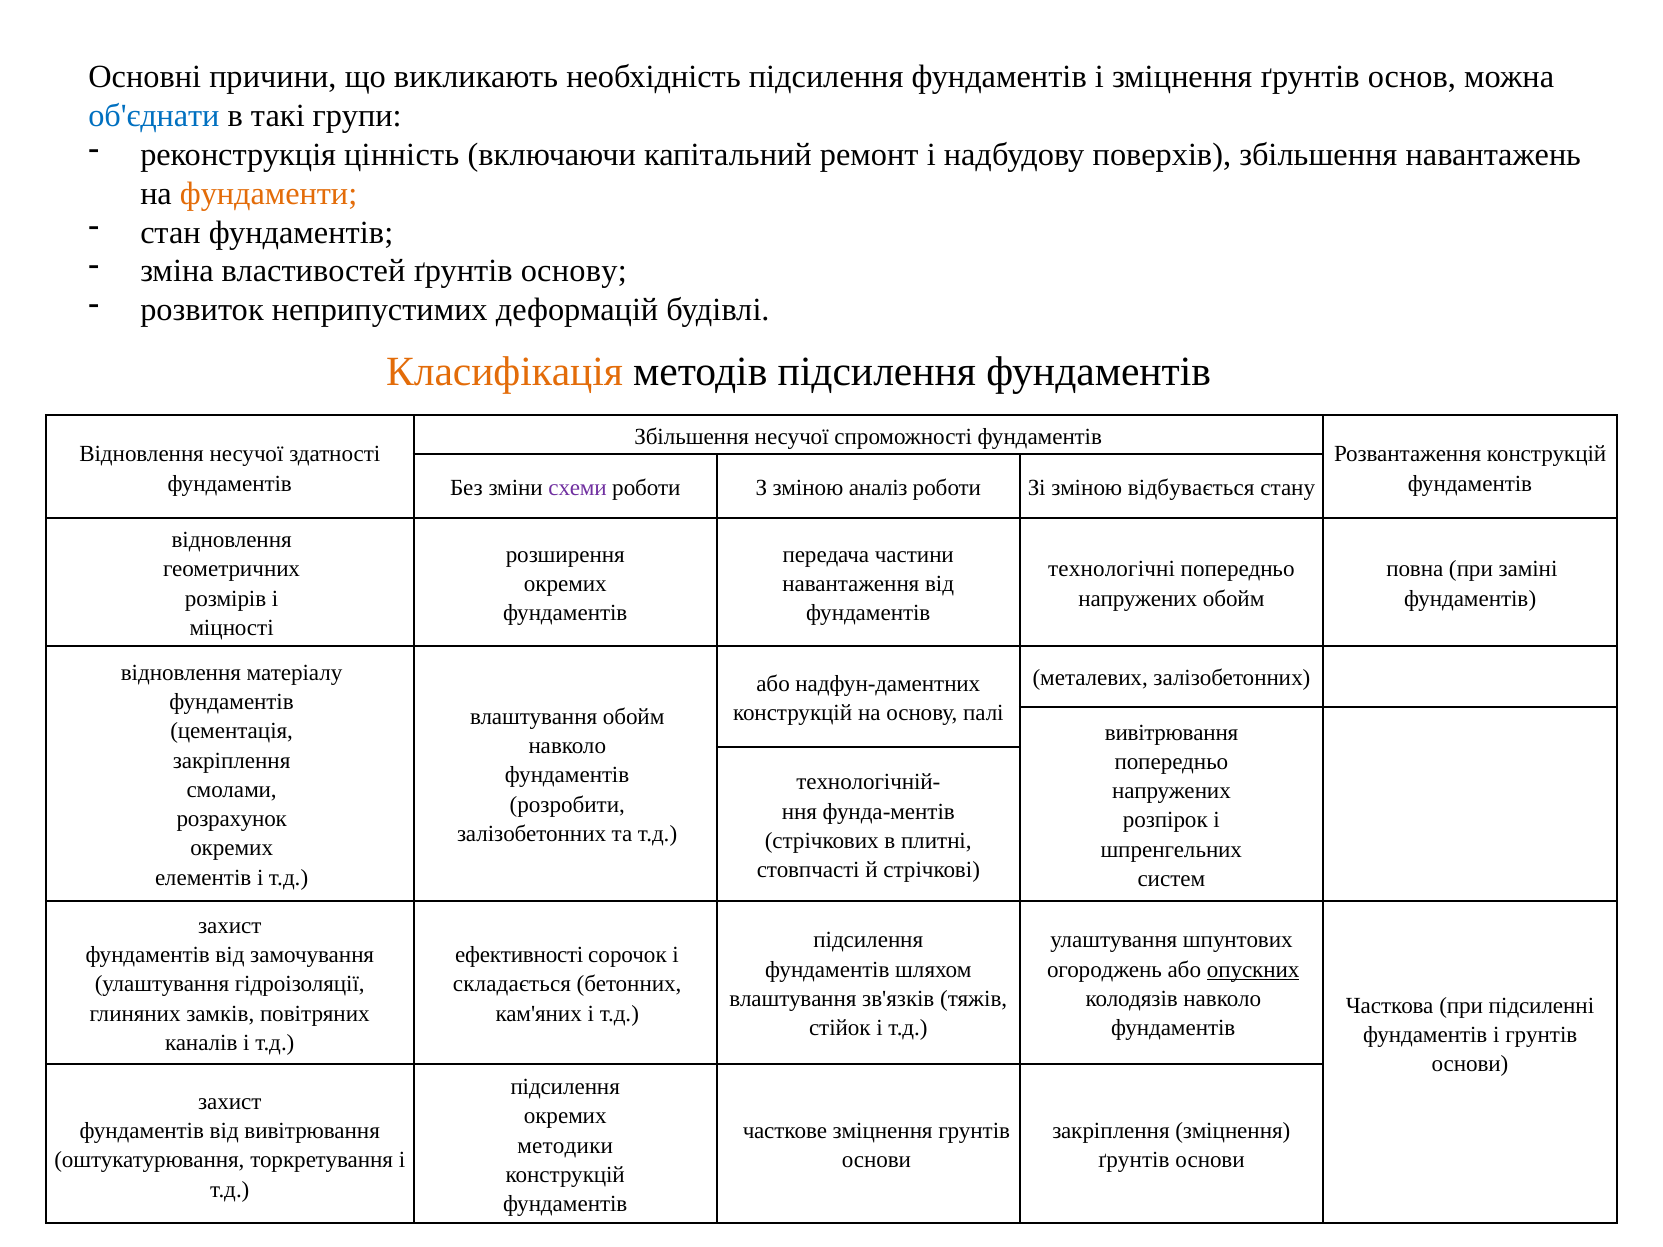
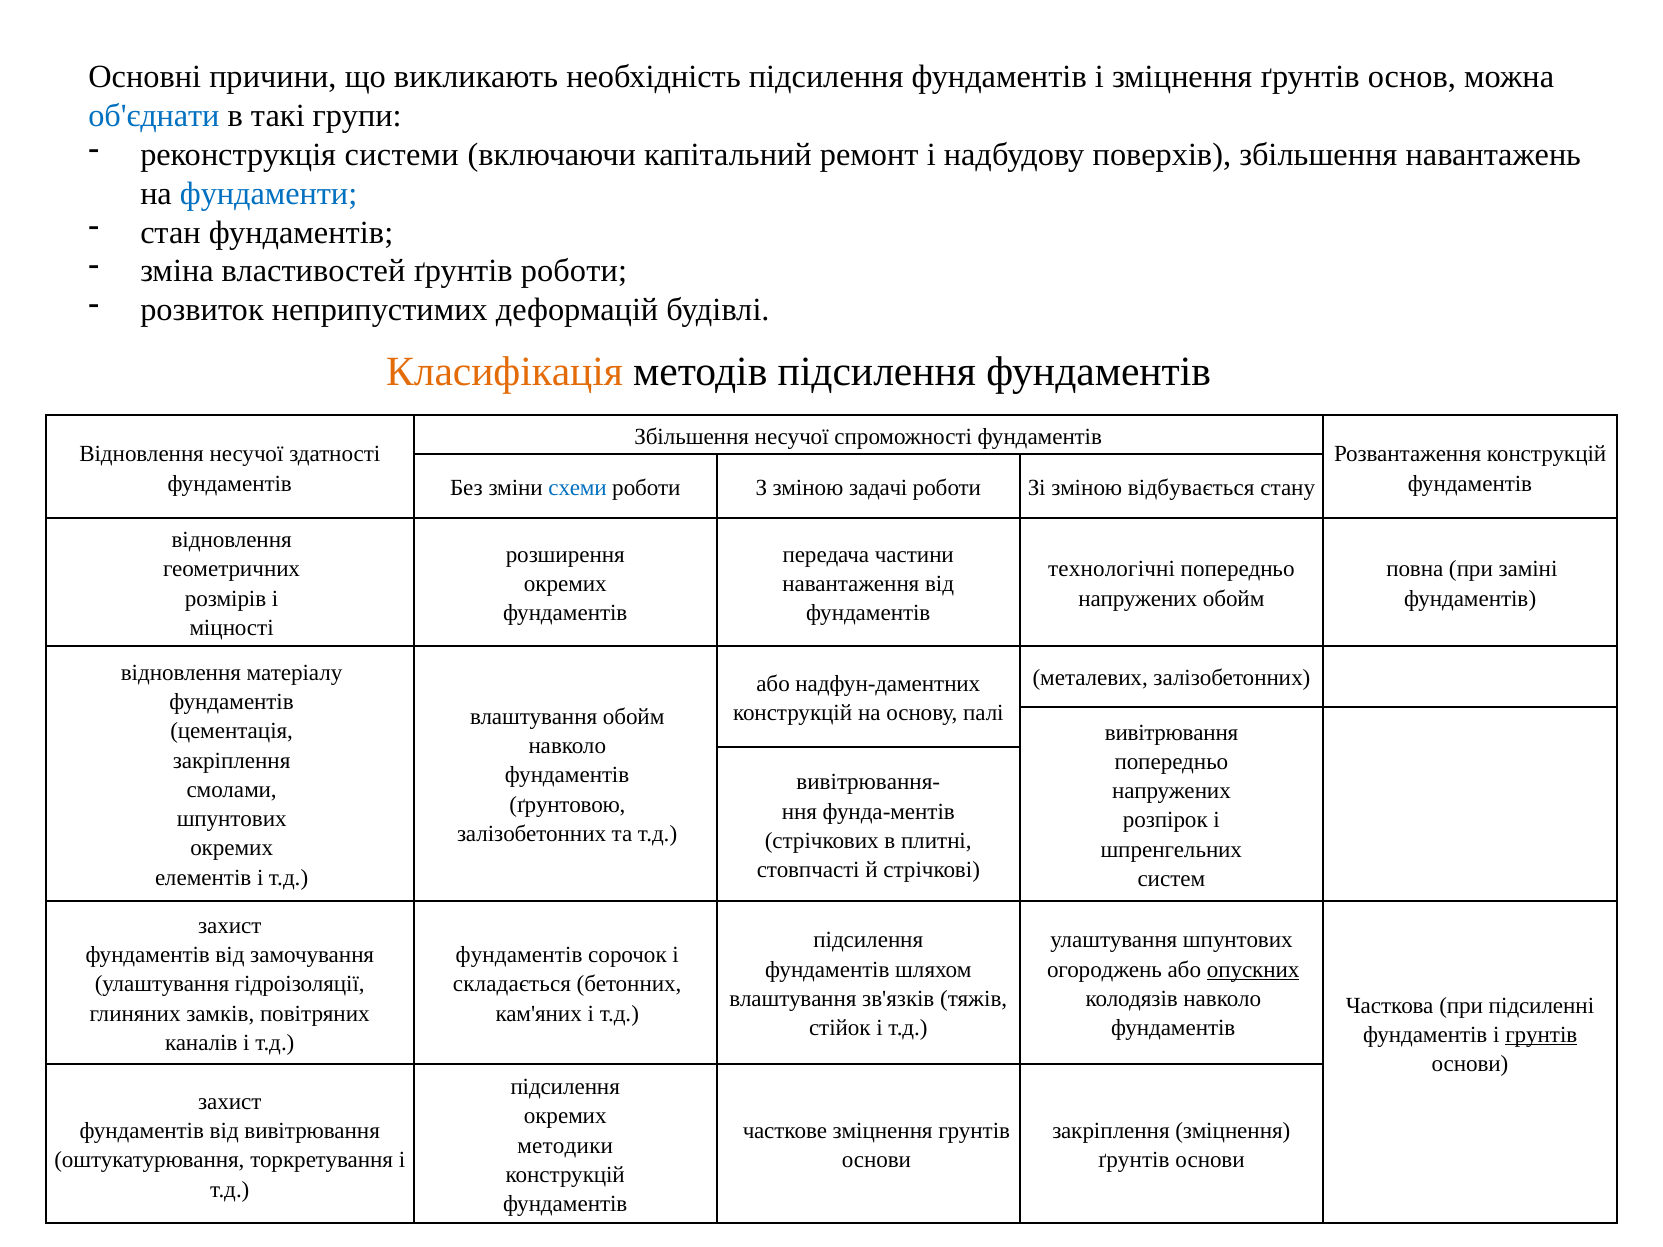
цінність: цінність -> системи
фундаменти colour: orange -> blue
ґрунтів основу: основу -> роботи
схеми colour: purple -> blue
аналіз: аналіз -> задачі
технологічній-: технологічній- -> вивітрювання-
розробити: розробити -> ґрунтовою
розрахунок at (232, 819): розрахунок -> шпунтових
ефективності at (519, 955): ефективності -> фундаментів
грунтів at (1541, 1035) underline: none -> present
